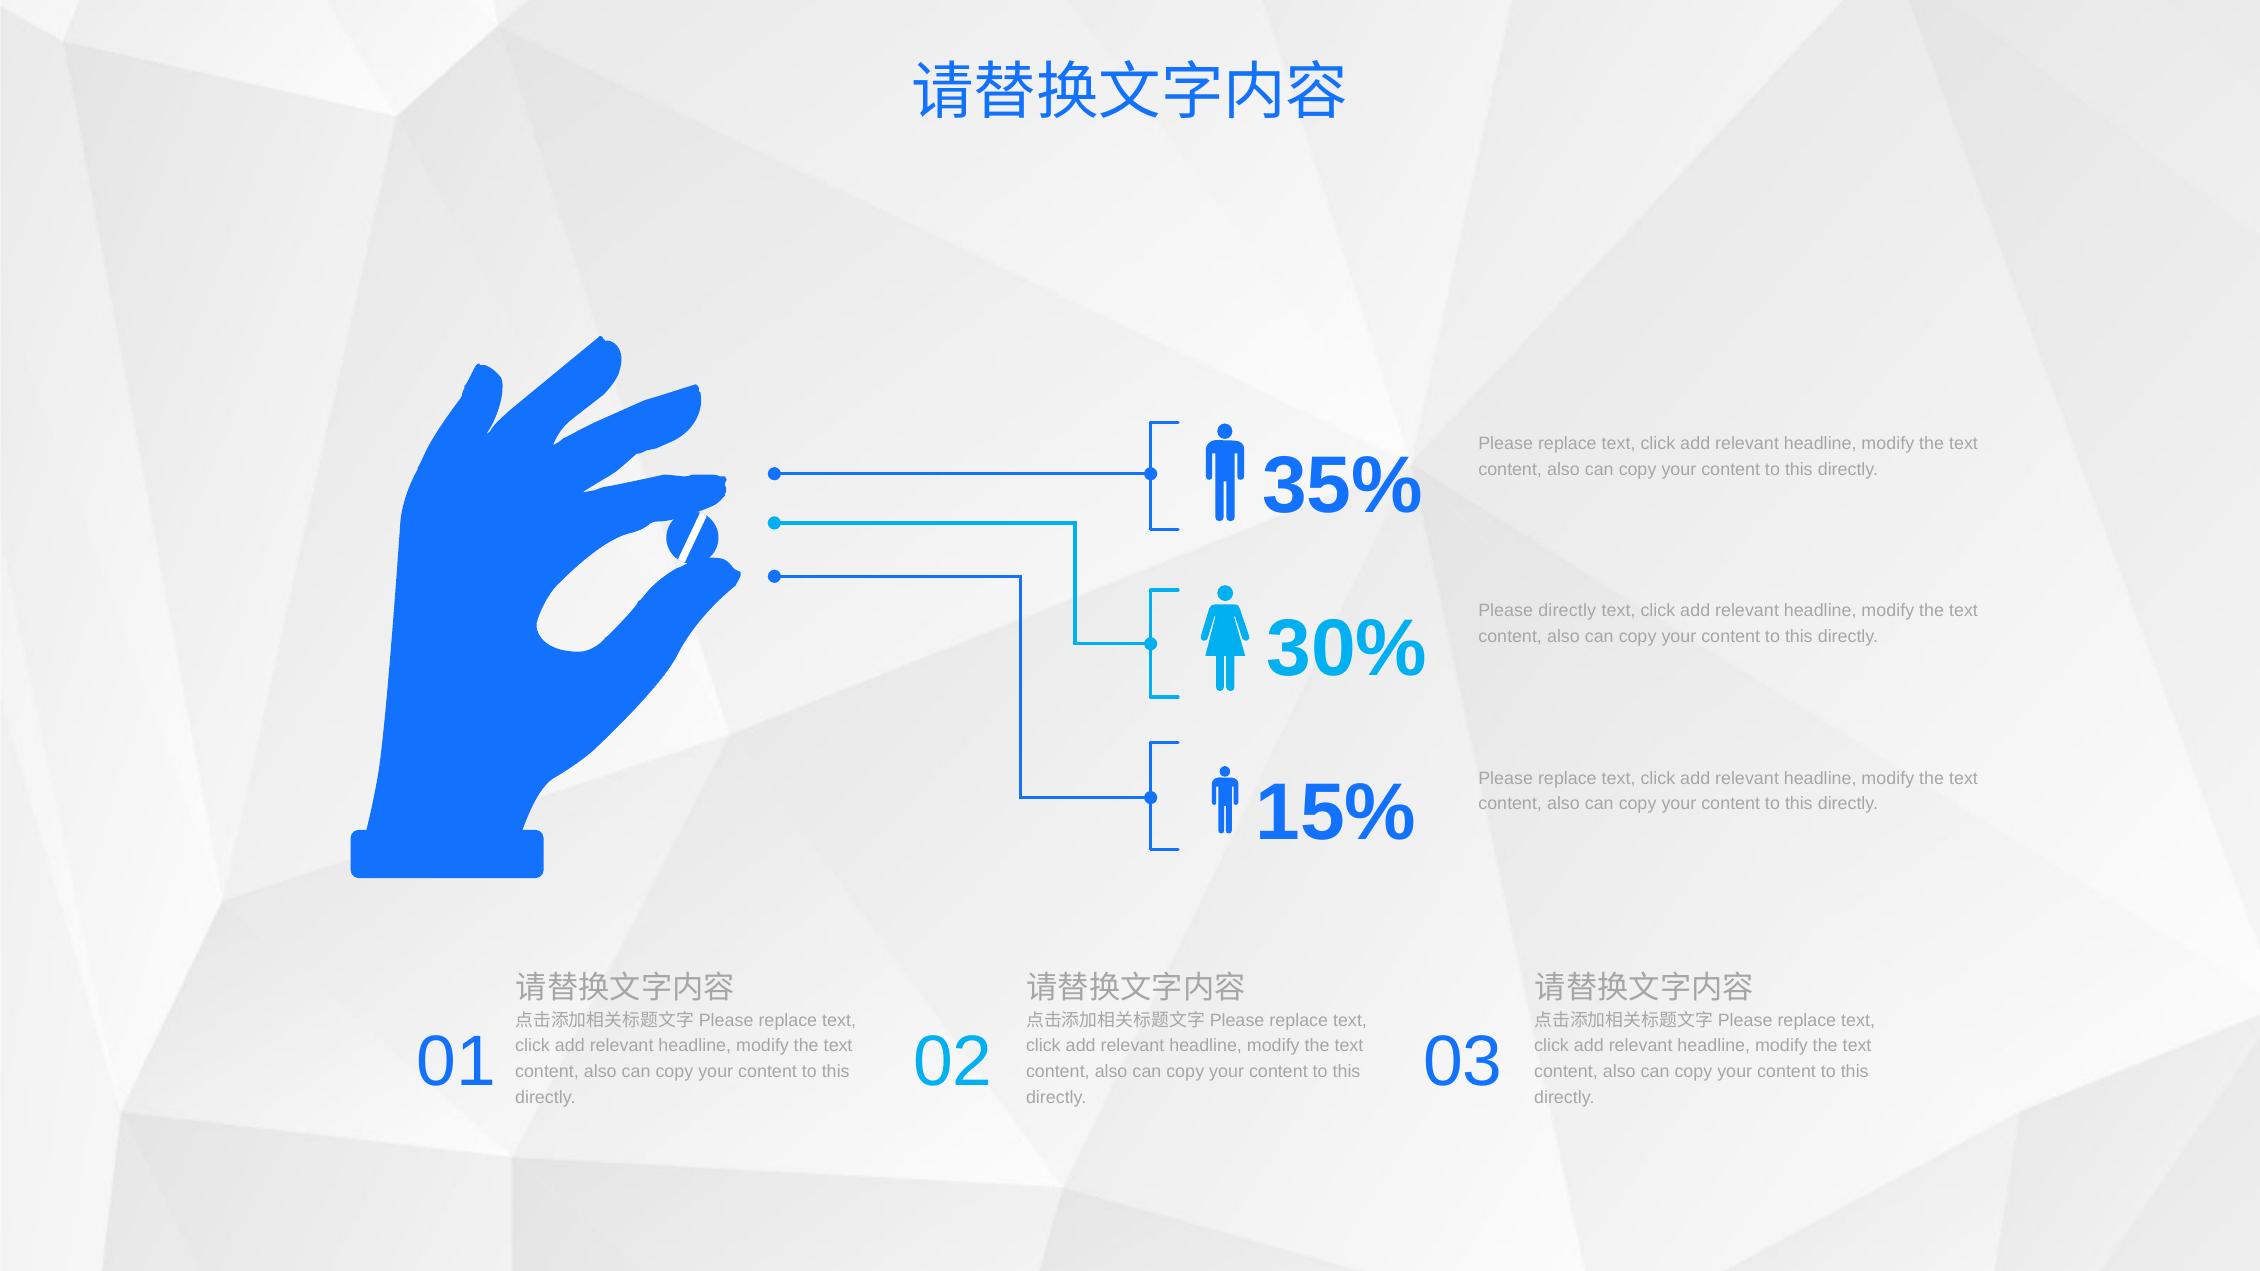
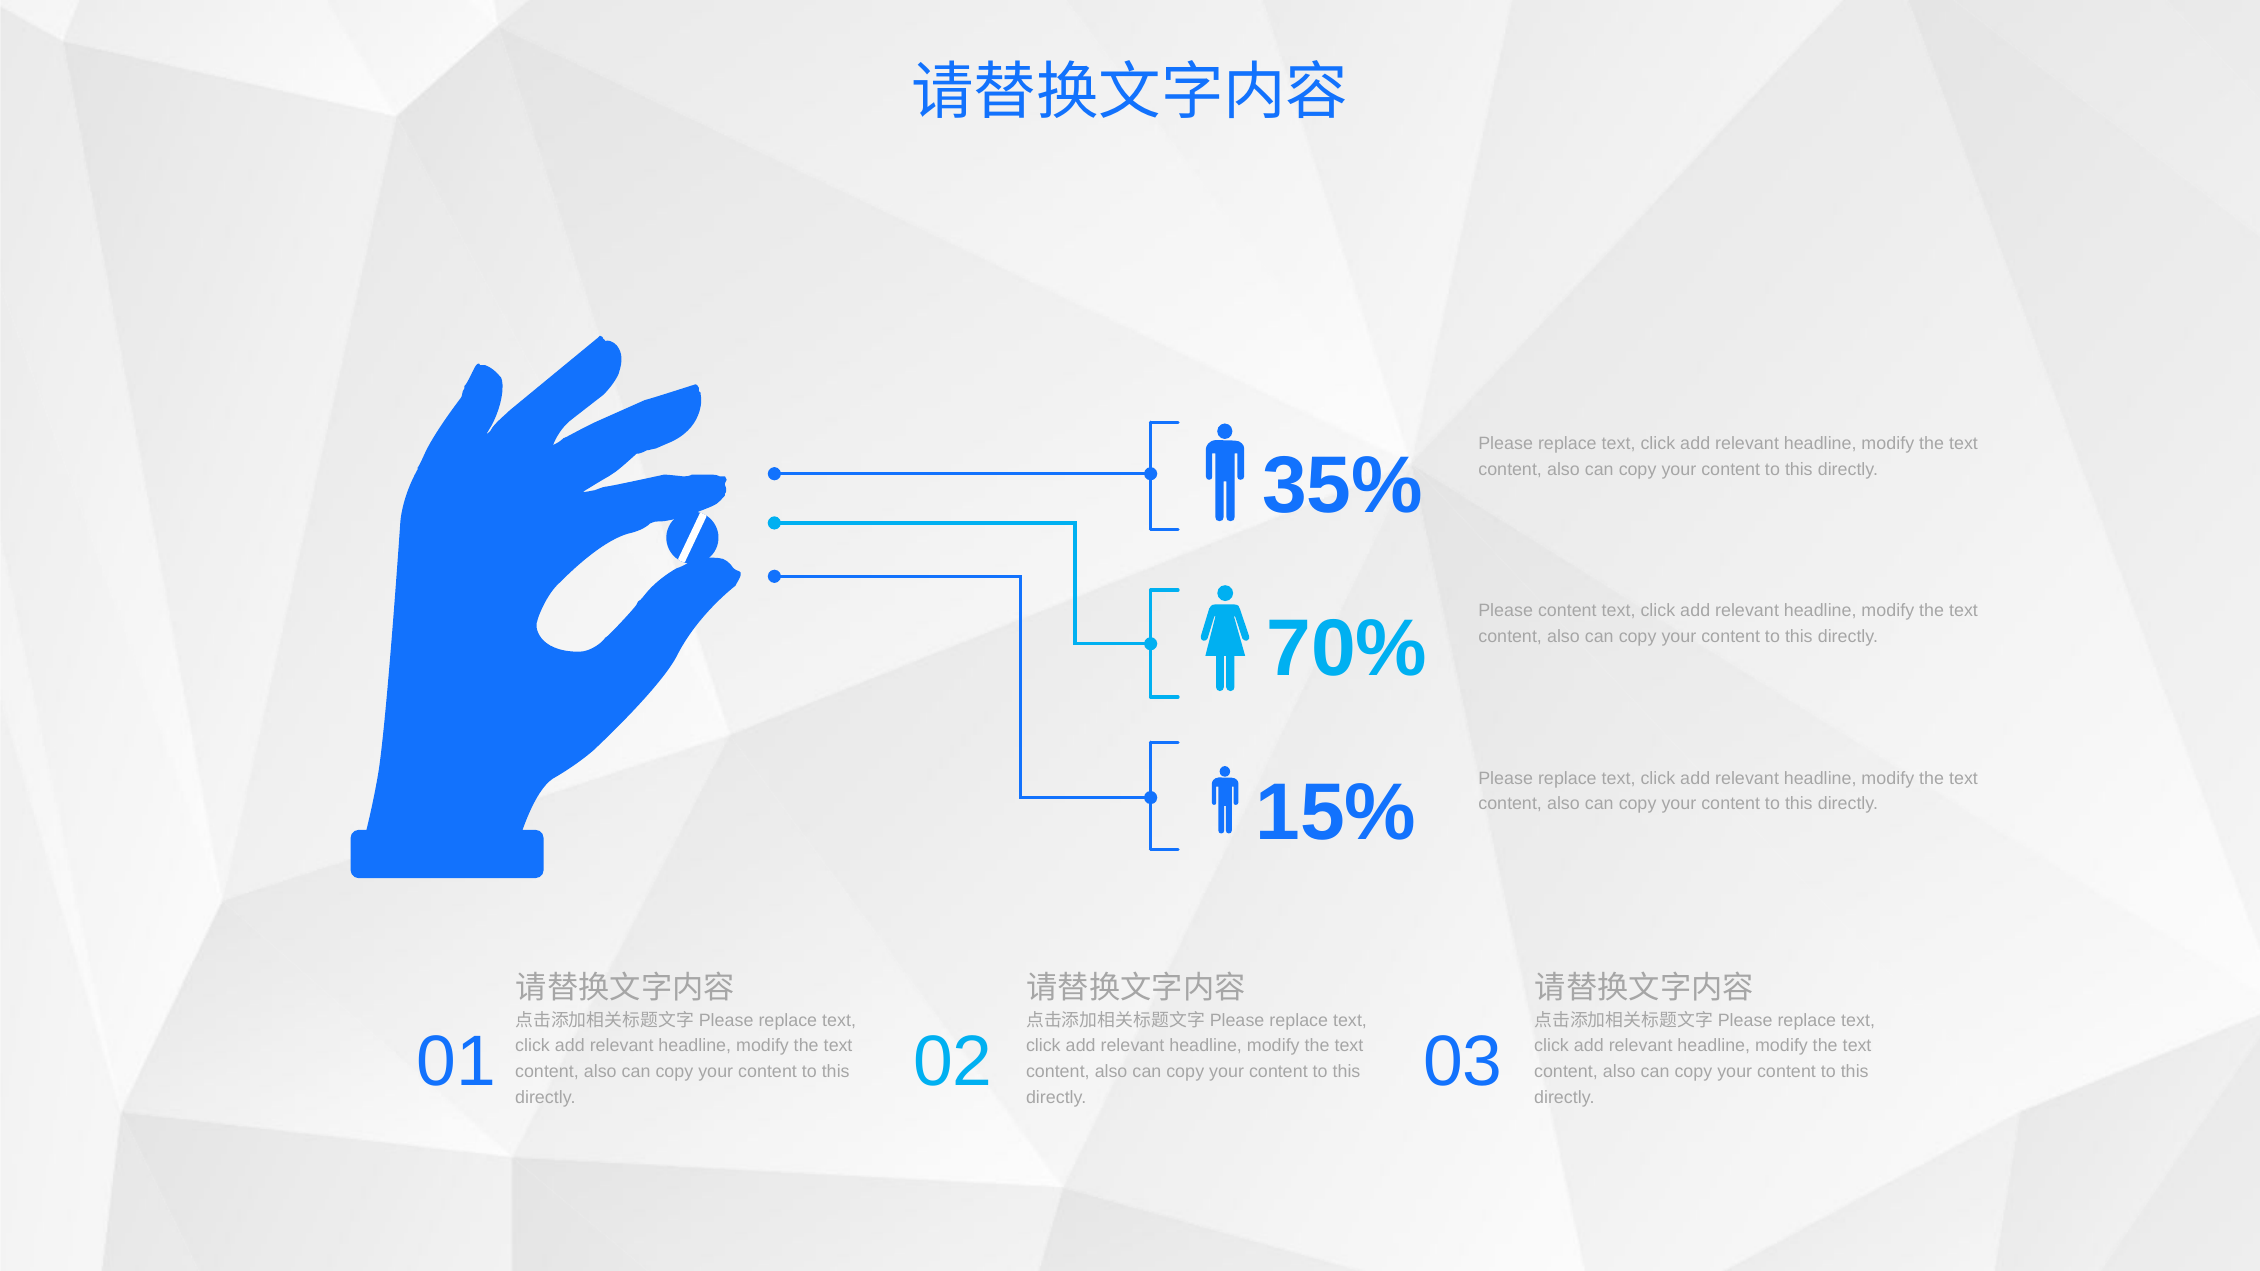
Please directly: directly -> content
30%: 30% -> 70%
